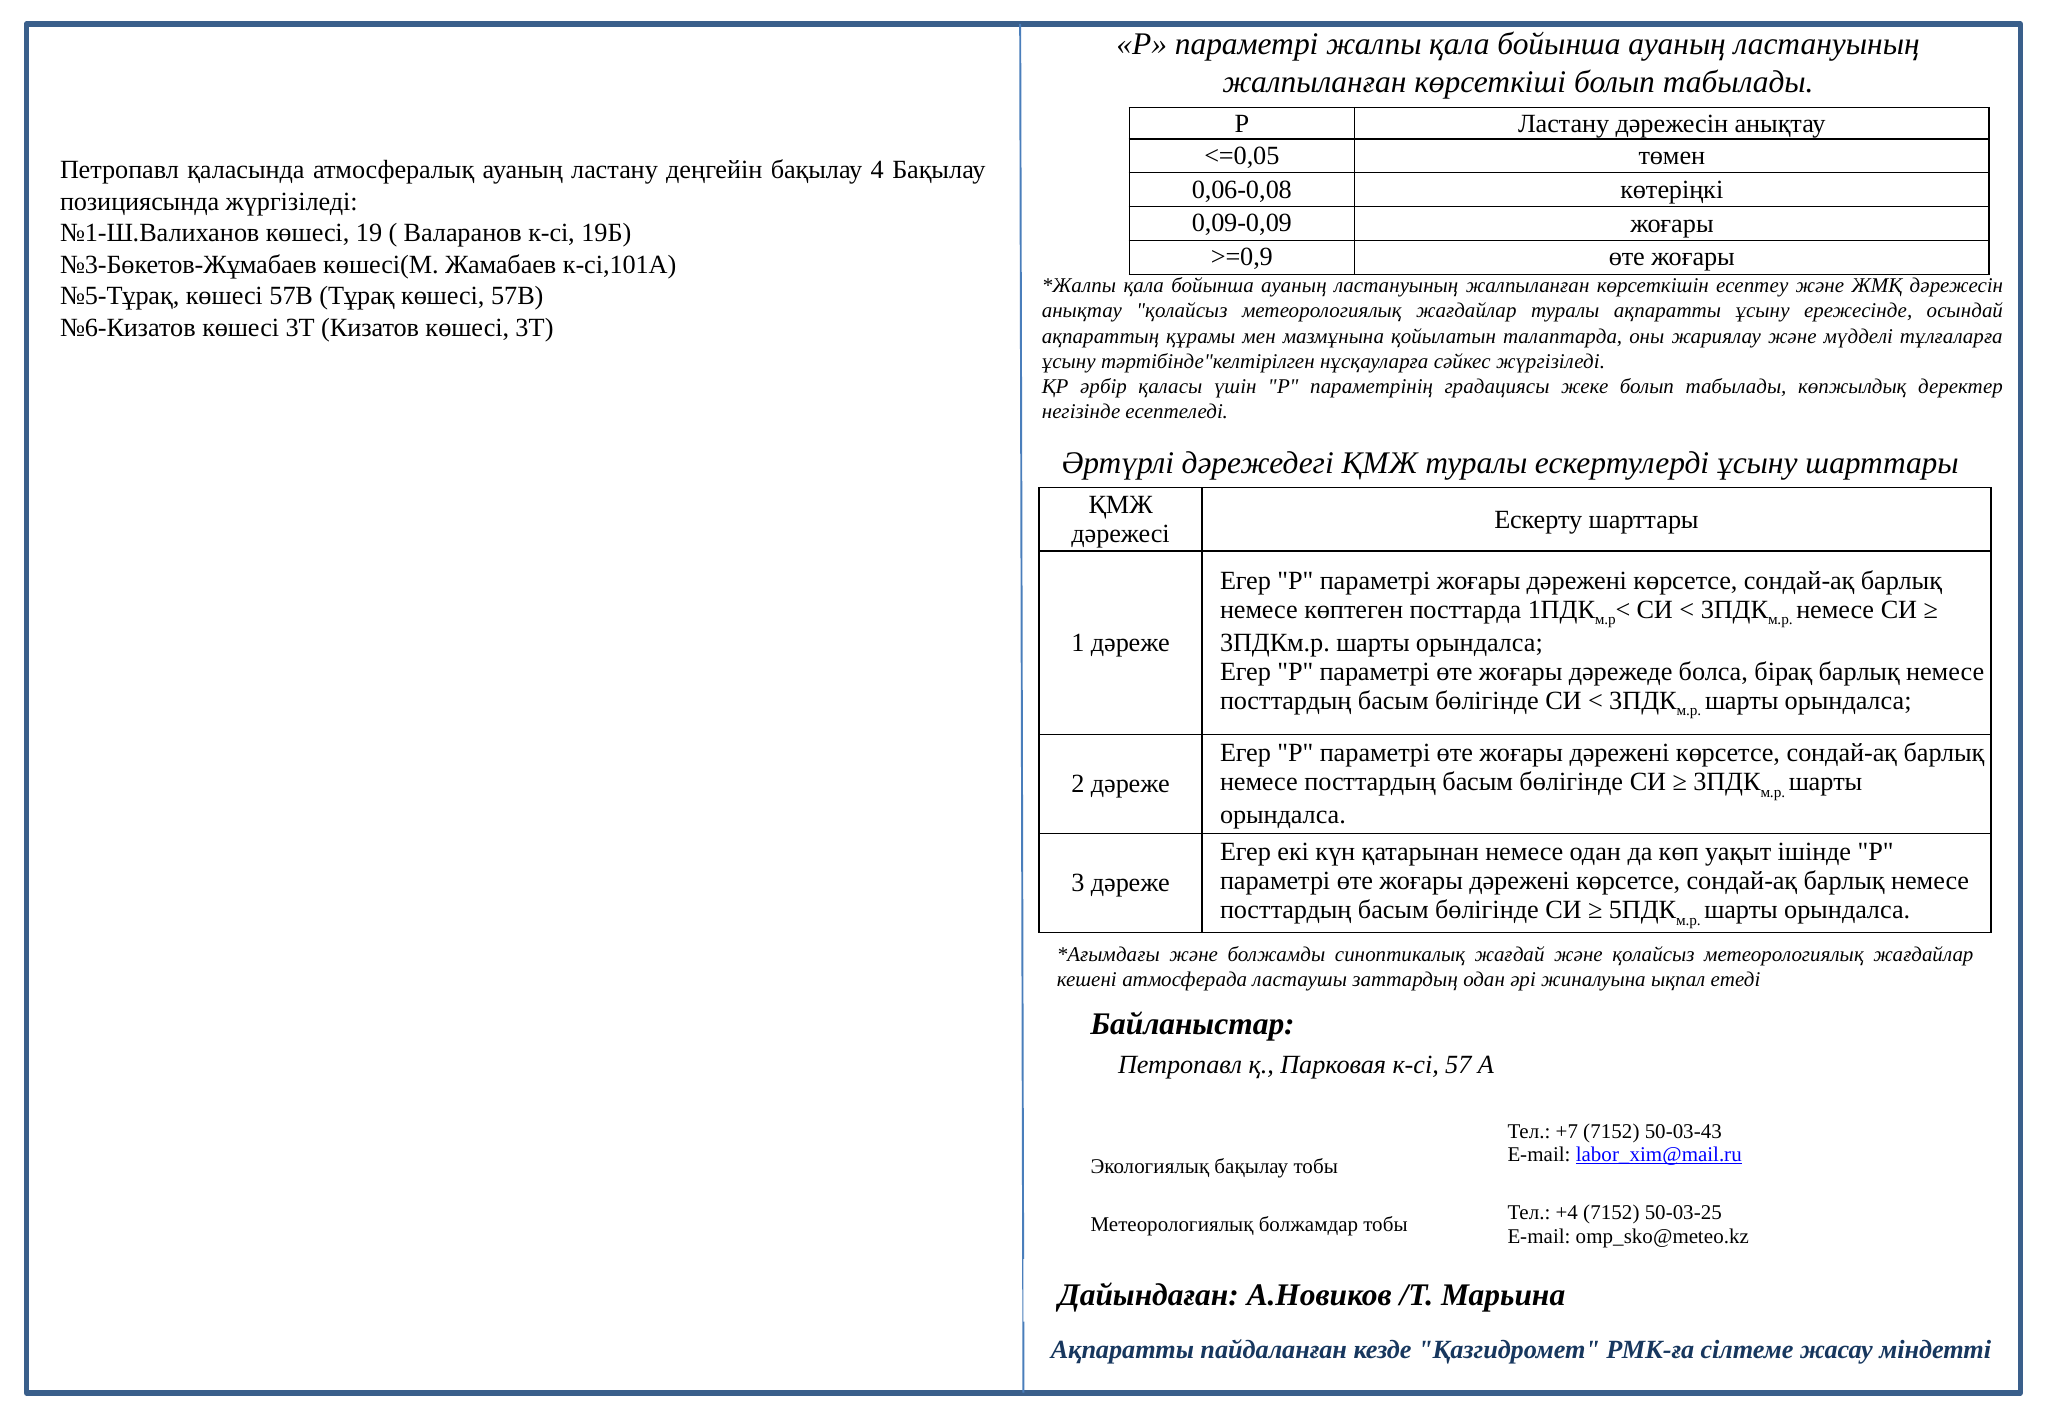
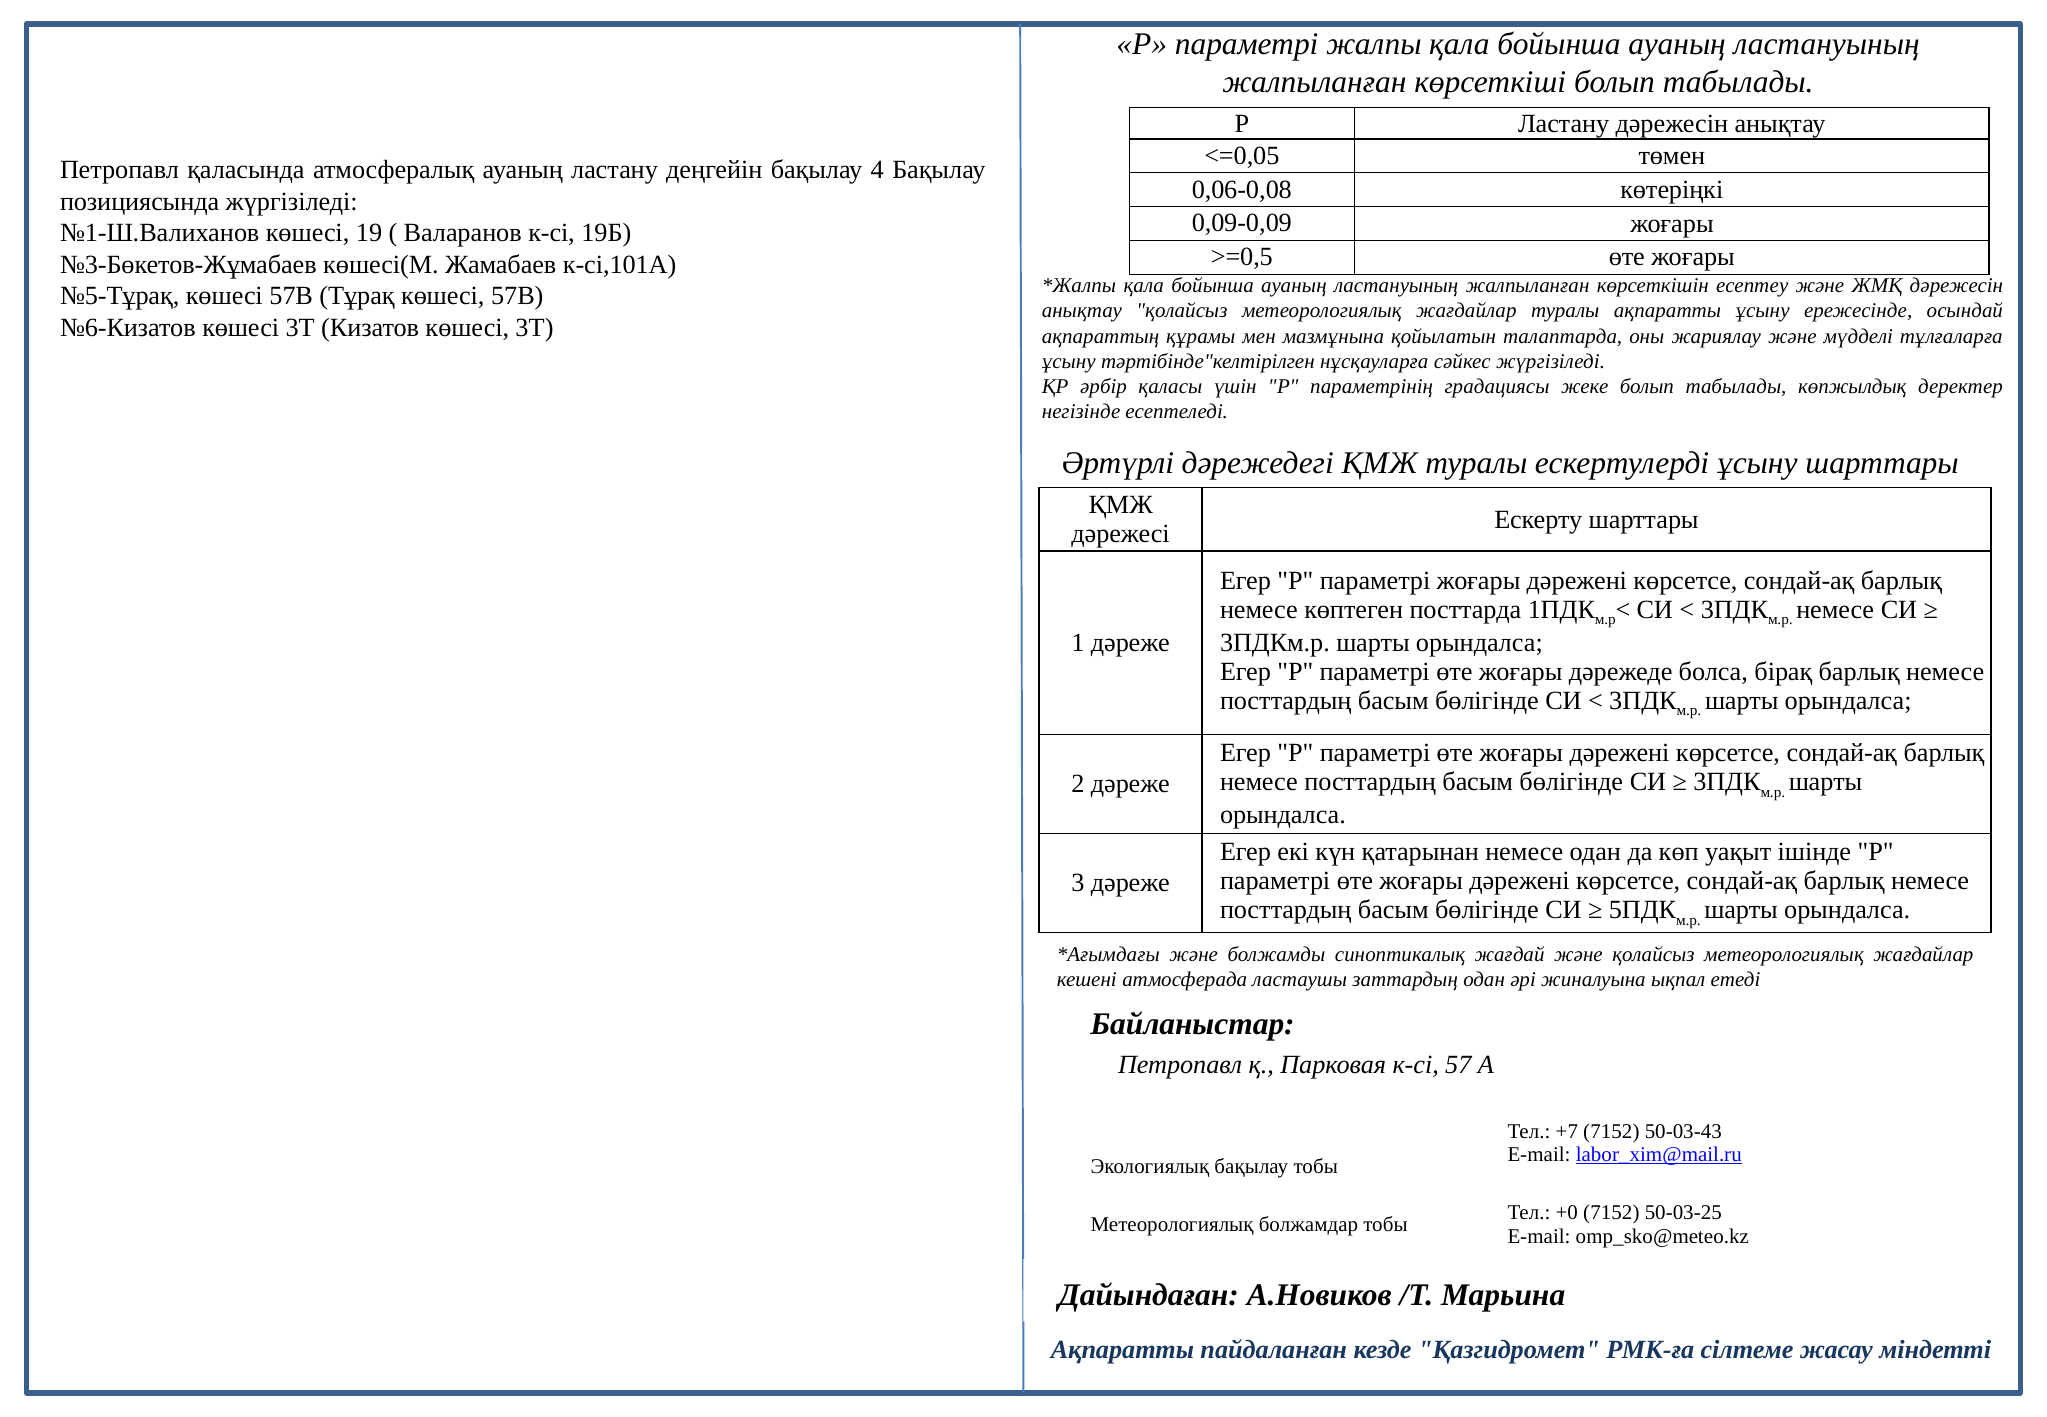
>=0,9: >=0,9 -> >=0,5
+4: +4 -> +0
